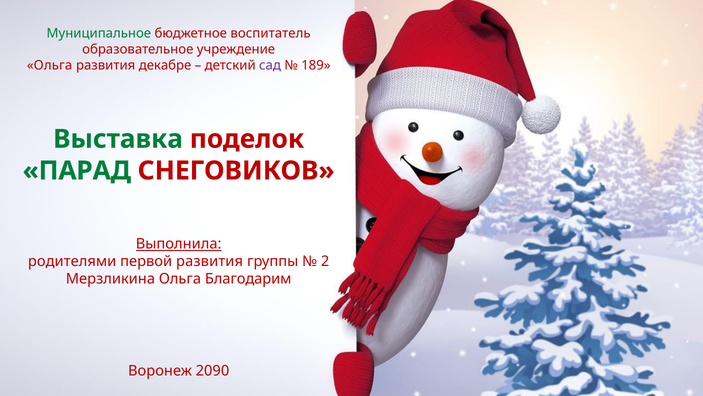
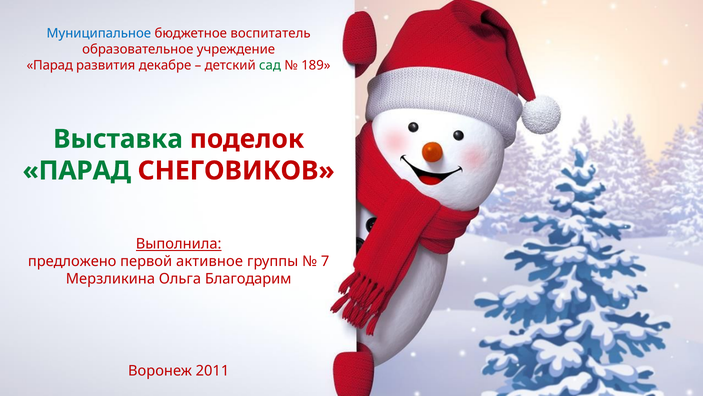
Муниципальное colour: green -> blue
Ольга at (50, 65): Ольга -> Парад
сад colour: purple -> green
родителями: родителями -> предложено
первой развития: развития -> активное
2: 2 -> 7
2090: 2090 -> 2011
